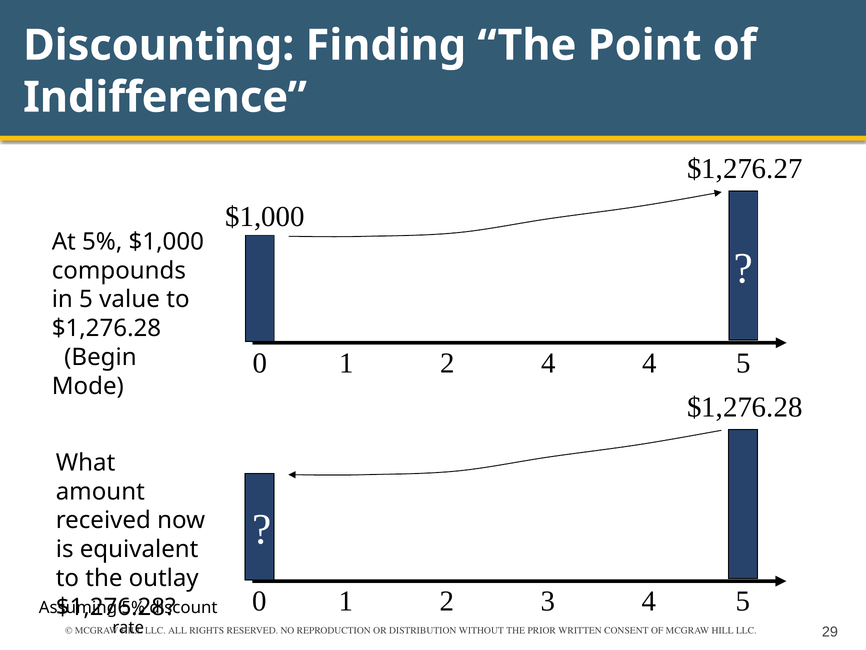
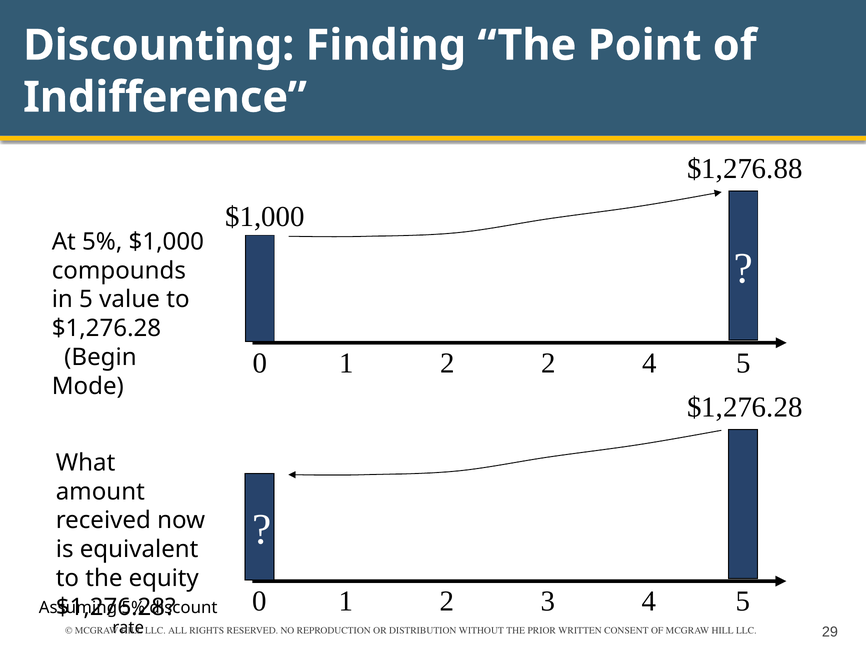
$1,276.27: $1,276.27 -> $1,276.88
2 4: 4 -> 2
outlay: outlay -> equity
